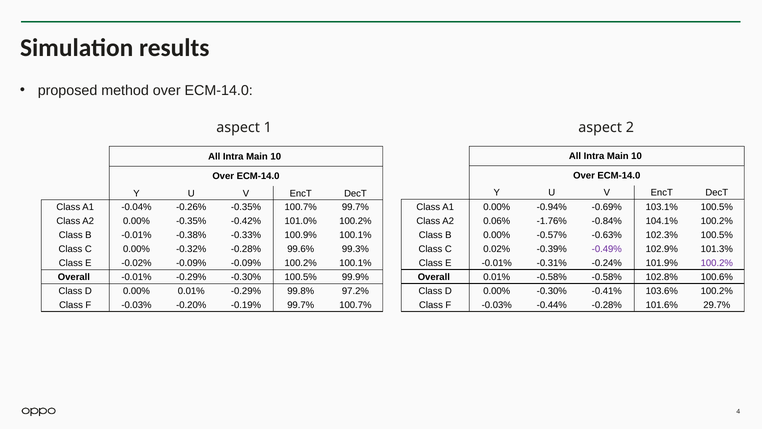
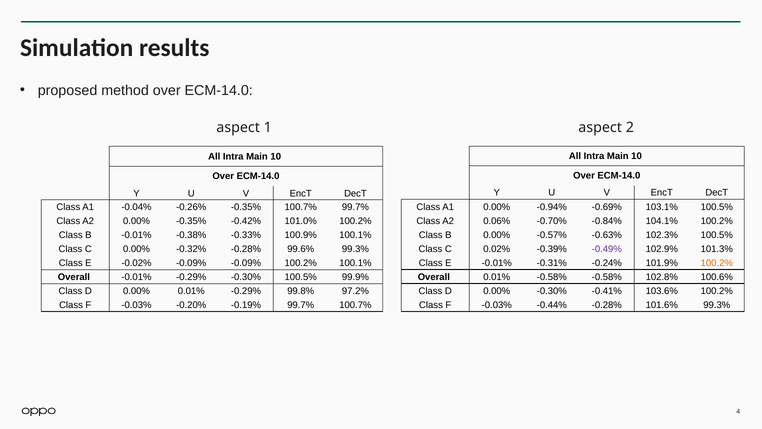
-1.76%: -1.76% -> -0.70%
100.2% at (717, 263) colour: purple -> orange
101.6% 29.7%: 29.7% -> 99.3%
